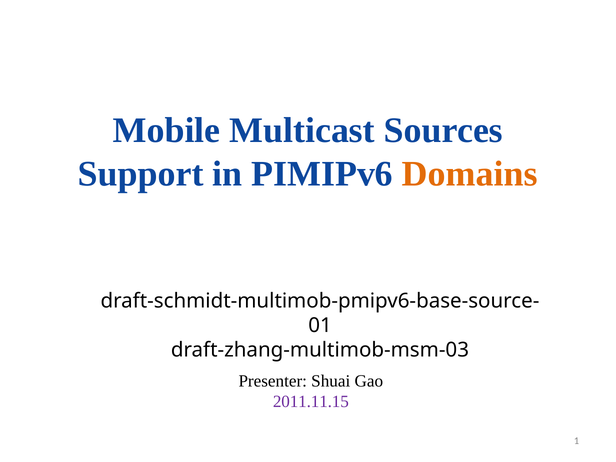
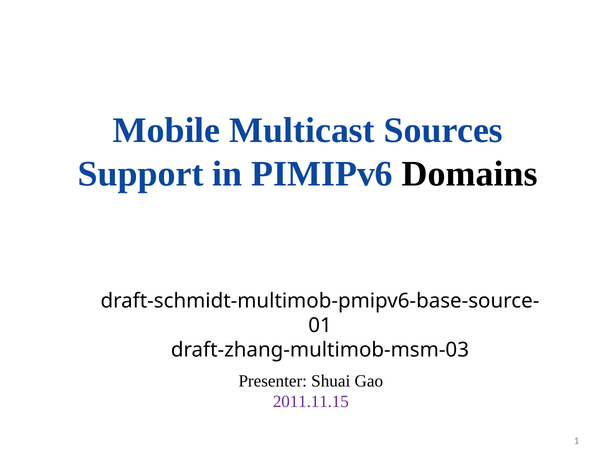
Domains colour: orange -> black
